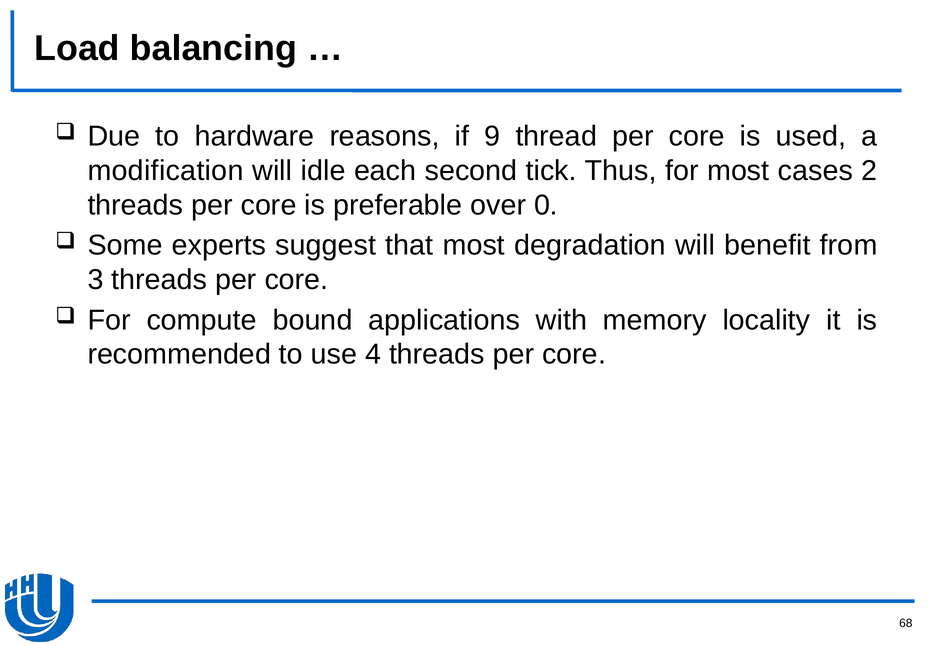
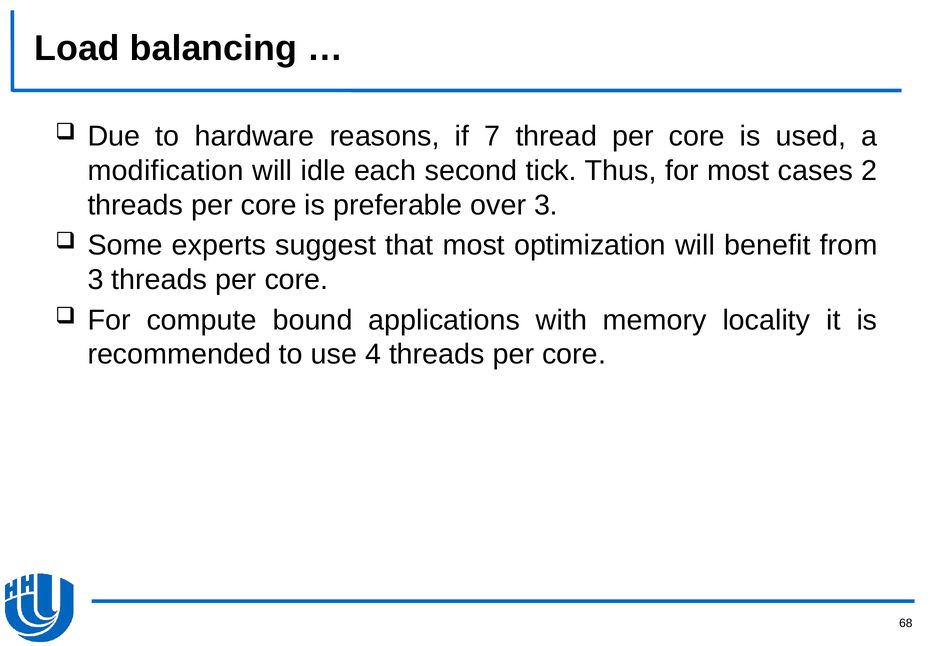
9: 9 -> 7
over 0: 0 -> 3
degradation: degradation -> optimization
